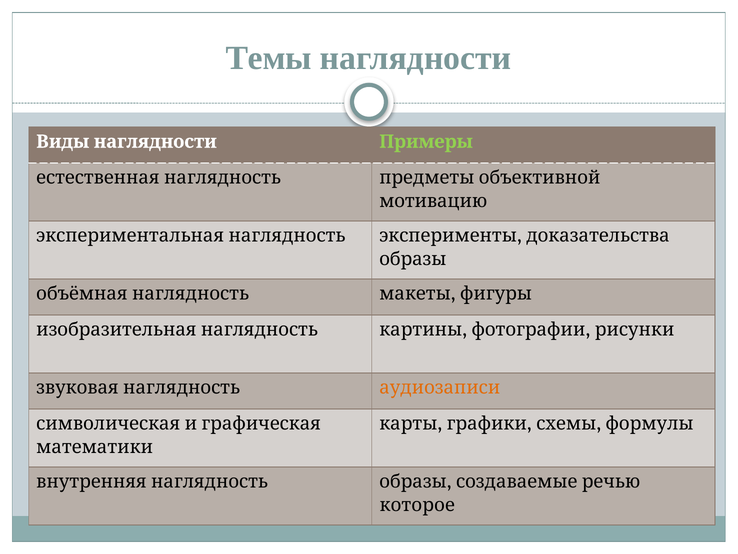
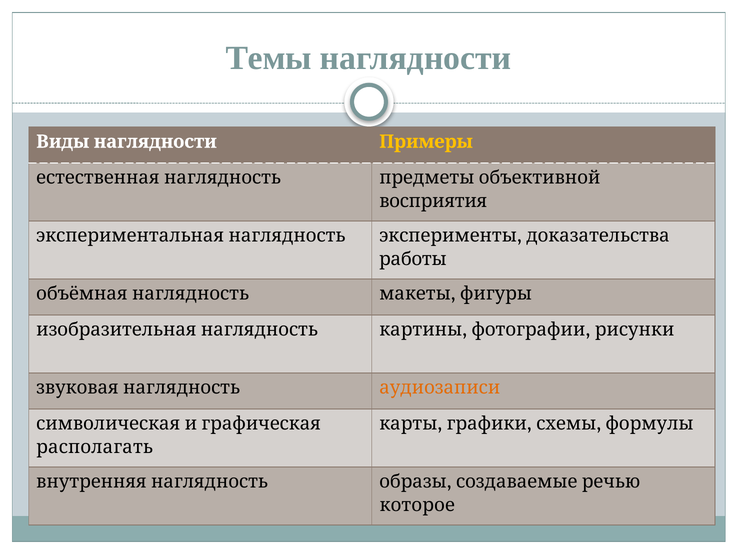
Примеры colour: light green -> yellow
мотивацию: мотивацию -> восприятия
образы at (413, 259): образы -> работы
математики: математики -> располагать
